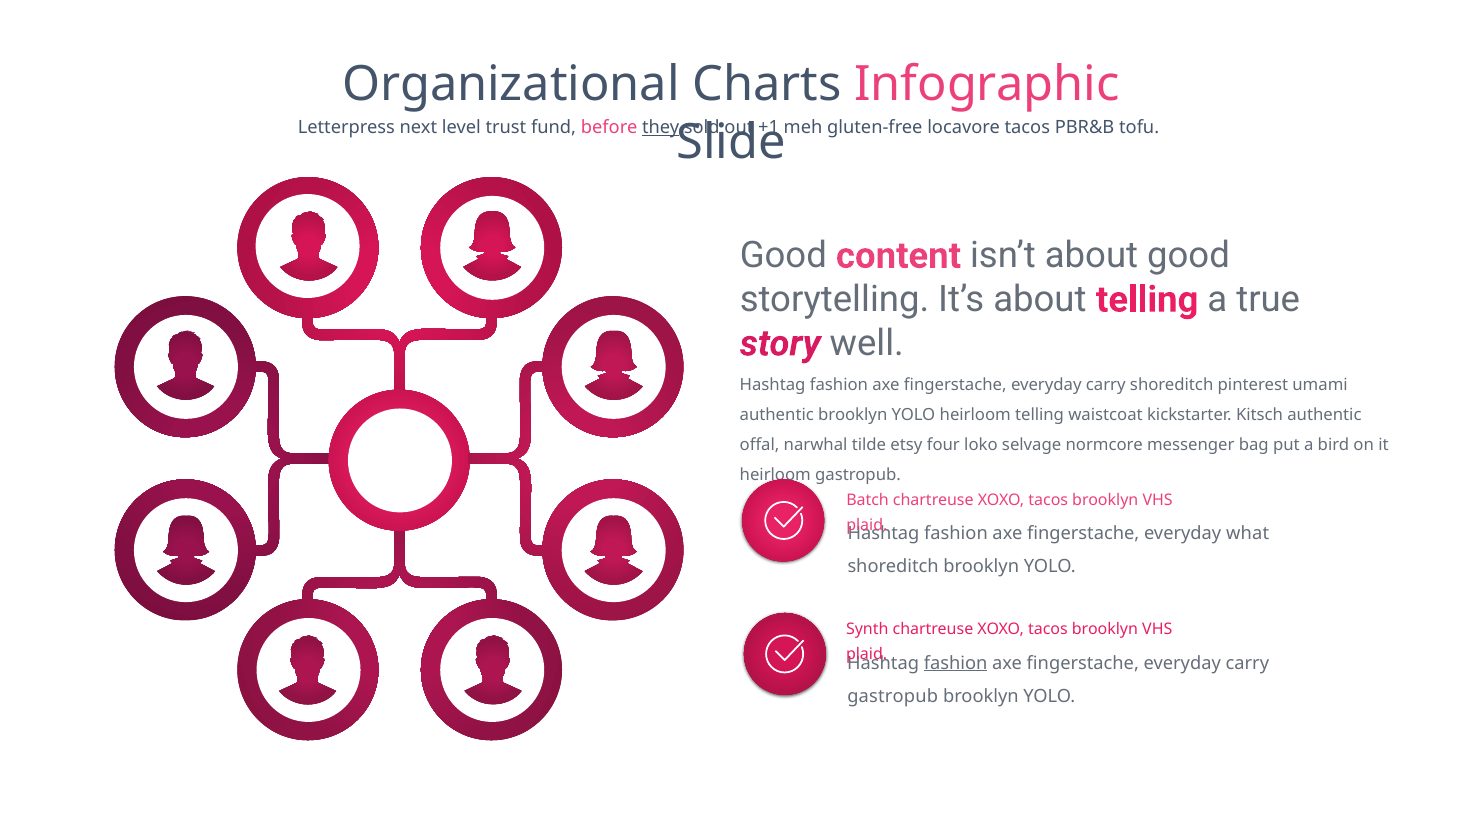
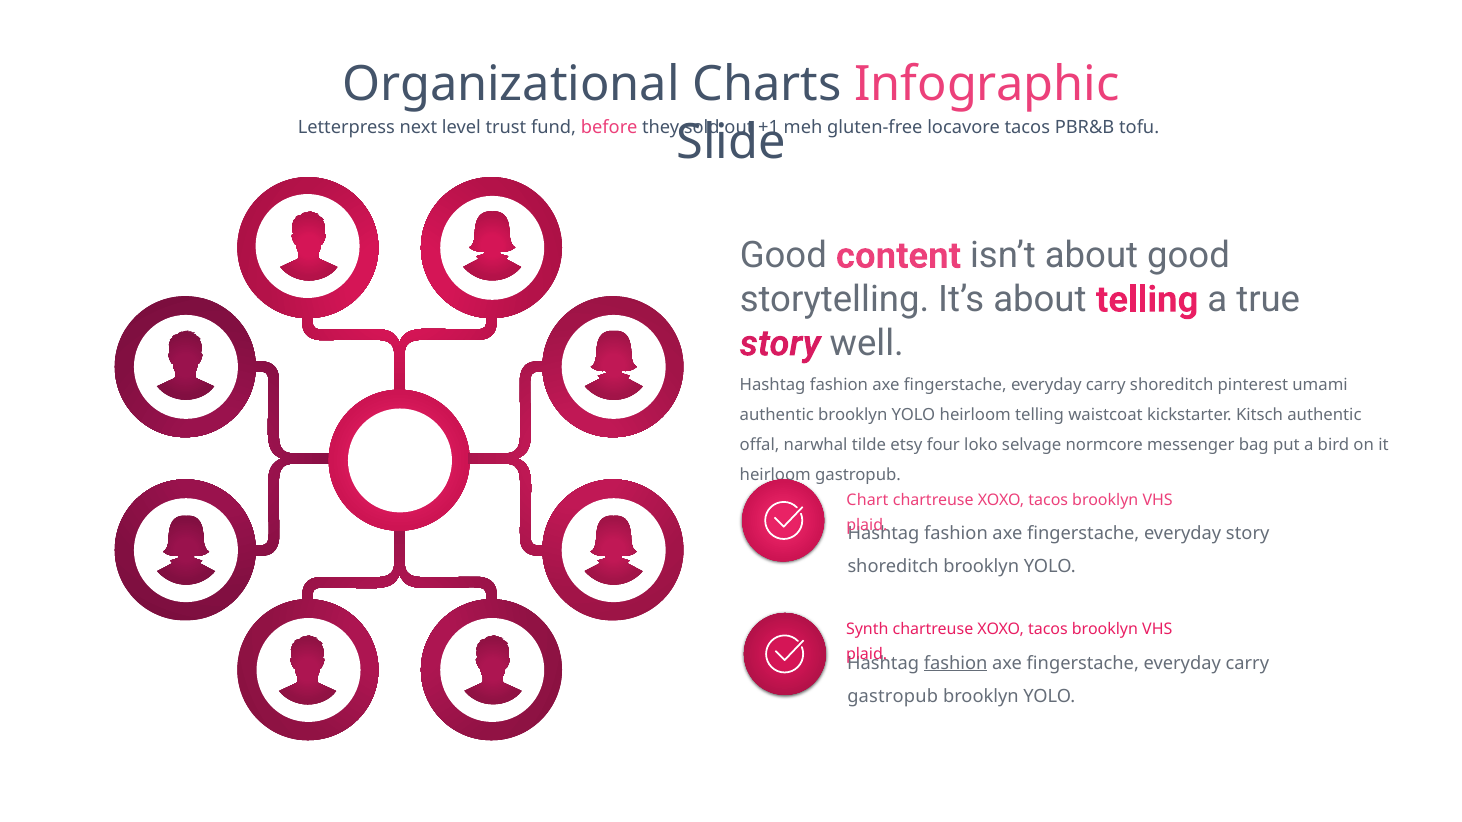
they underline: present -> none
Batch: Batch -> Chart
everyday what: what -> story
